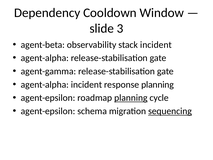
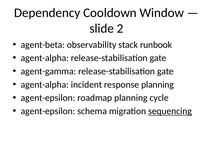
3: 3 -> 2
stack incident: incident -> runbook
planning at (131, 98) underline: present -> none
